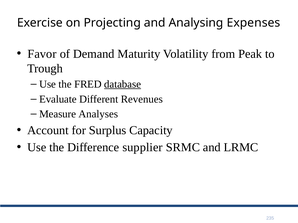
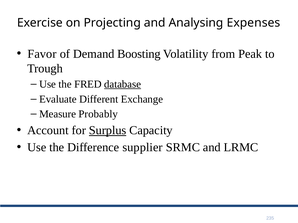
Maturity: Maturity -> Boosting
Revenues: Revenues -> Exchange
Analyses: Analyses -> Probably
Surplus underline: none -> present
